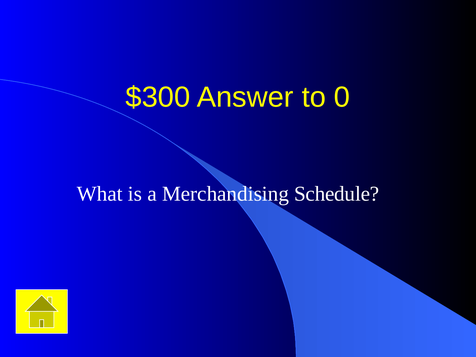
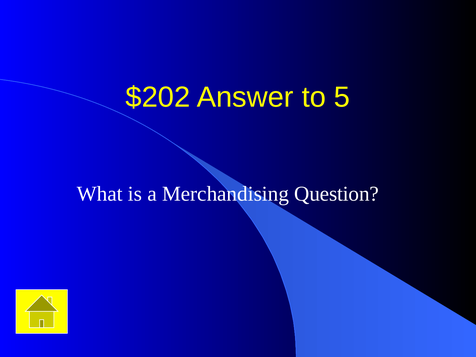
$300: $300 -> $202
0: 0 -> 5
Schedule: Schedule -> Question
